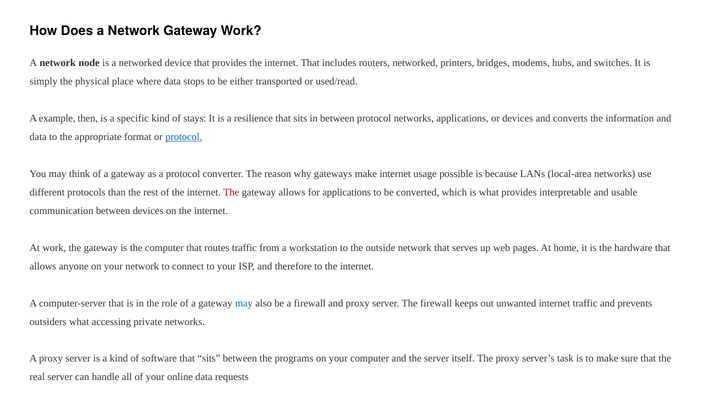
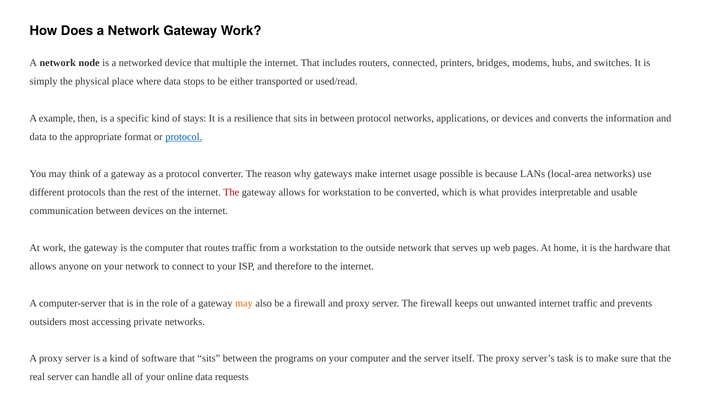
that provides: provides -> multiple
routers networked: networked -> connected
for applications: applications -> workstation
may at (244, 303) colour: blue -> orange
outsiders what: what -> most
